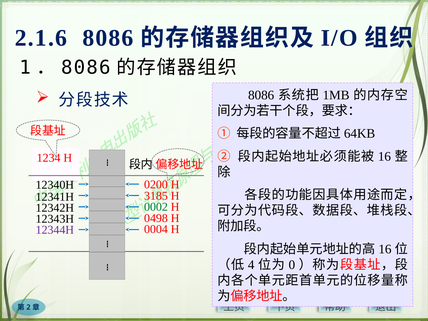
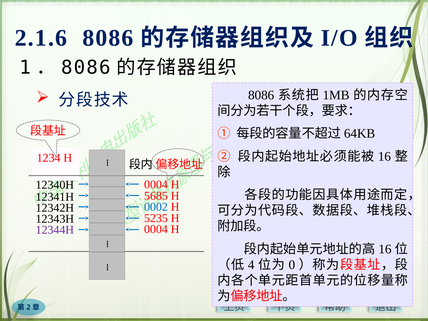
0200 at (156, 185): 0200 -> 0004
3185: 3185 -> 5685
0002 colour: green -> blue
0498: 0498 -> 5235
